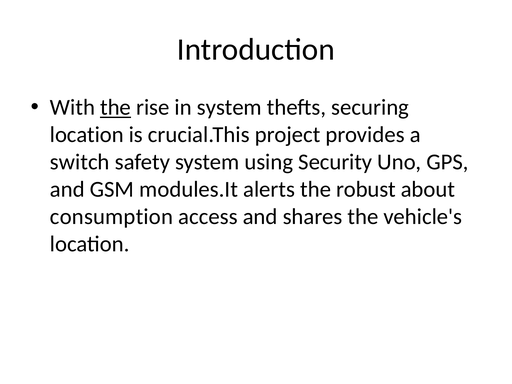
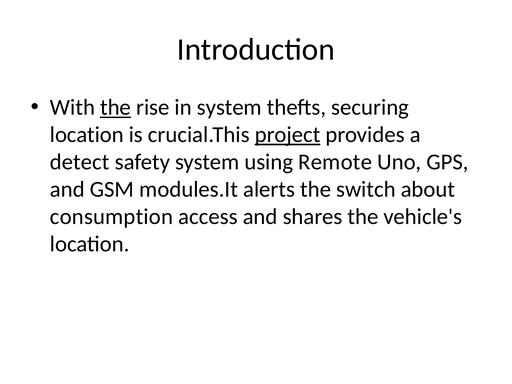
project underline: none -> present
switch: switch -> detect
Security: Security -> Remote
robust: robust -> switch
